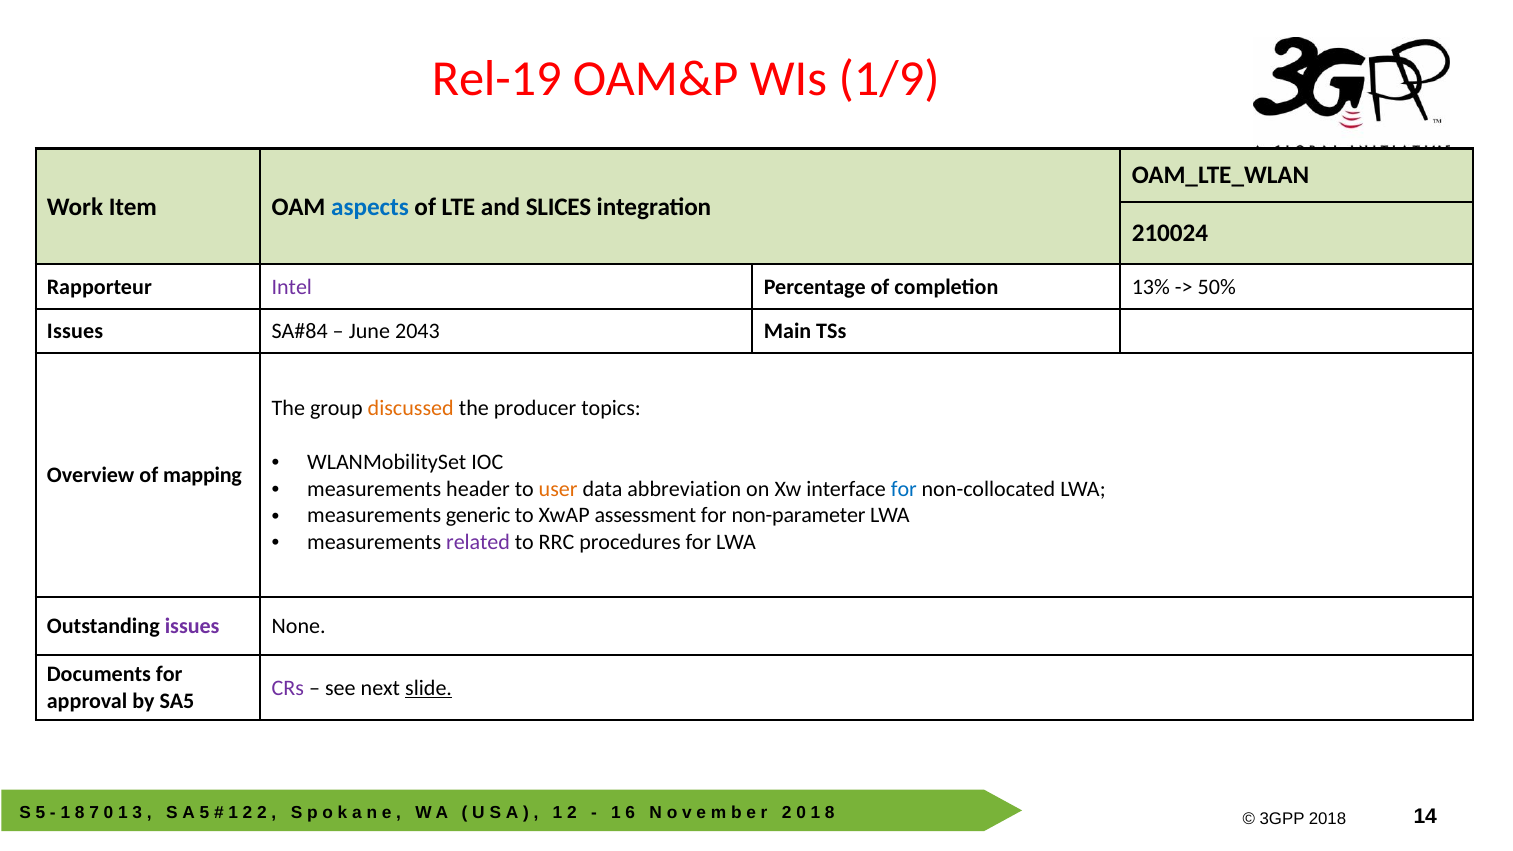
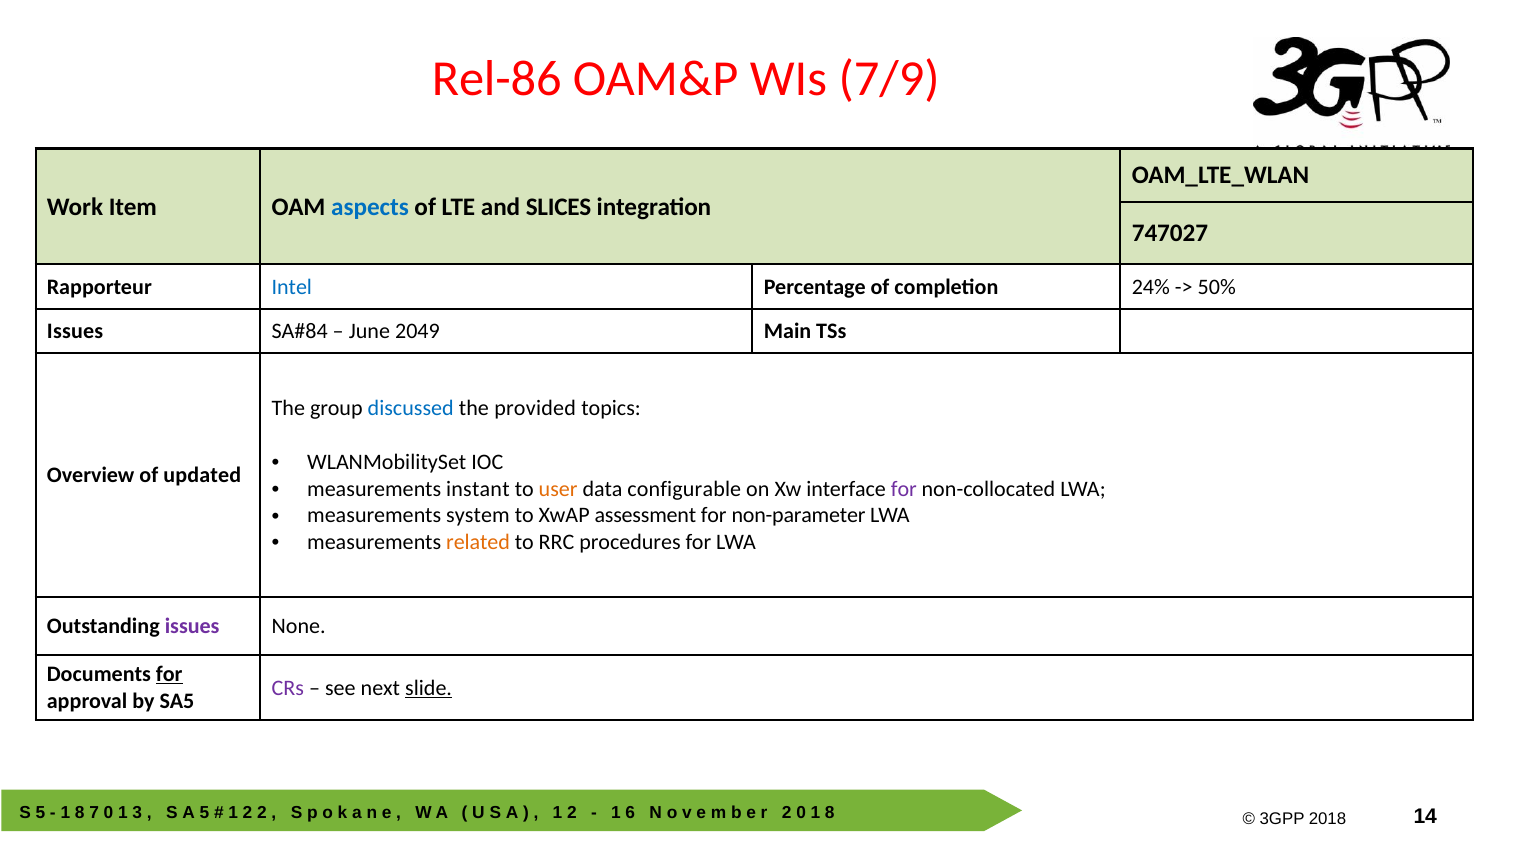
Rel-19: Rel-19 -> Rel-86
1/9: 1/9 -> 7/9
210024: 210024 -> 747027
Intel colour: purple -> blue
13%: 13% -> 24%
2043: 2043 -> 2049
discussed colour: orange -> blue
producer: producer -> provided
mapping: mapping -> updated
header: header -> instant
abbreviation: abbreviation -> configurable
for at (904, 489) colour: blue -> purple
generic: generic -> system
related colour: purple -> orange
for at (169, 674) underline: none -> present
